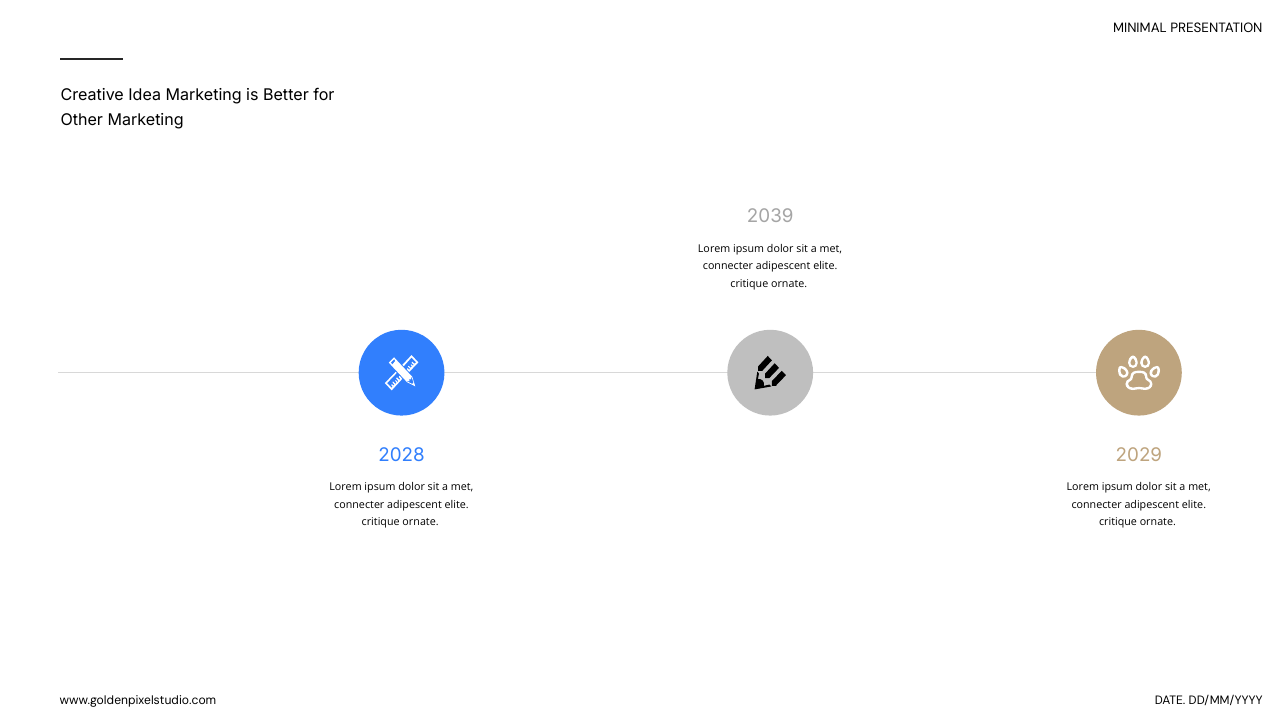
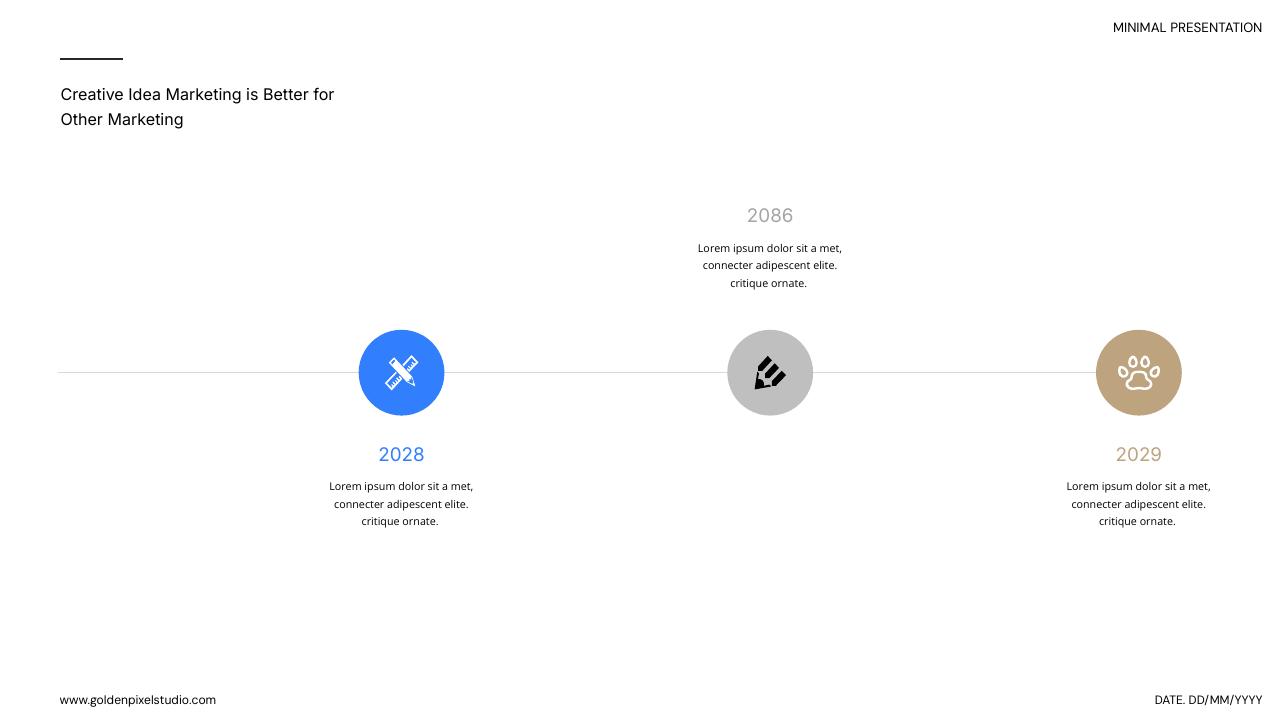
2039: 2039 -> 2086
